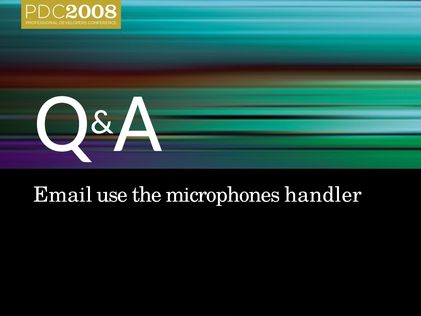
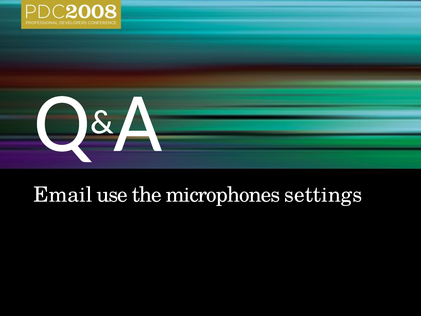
handler: handler -> settings
